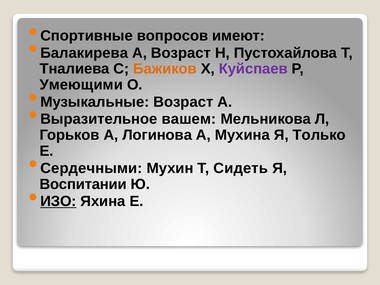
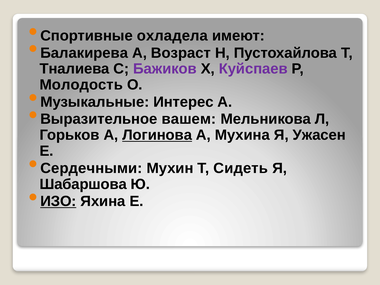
вопросов: вопросов -> охладела
Бажиков colour: orange -> purple
Умеющими: Умеющими -> Молодость
Музыкальные Возраст: Возраст -> Интерес
Логинова underline: none -> present
Только: Только -> Ужасен
Воспитании: Воспитании -> Шабаршова
